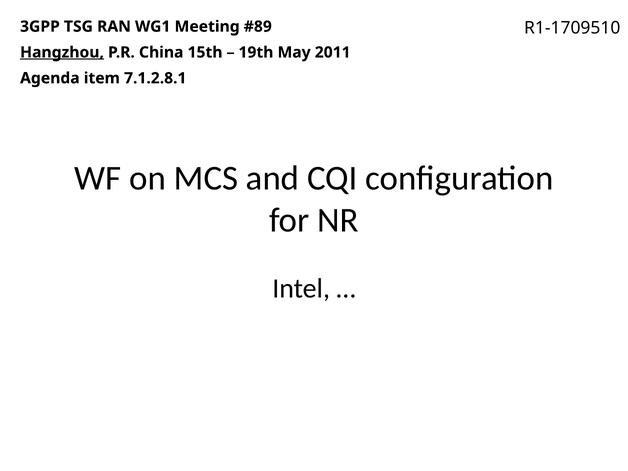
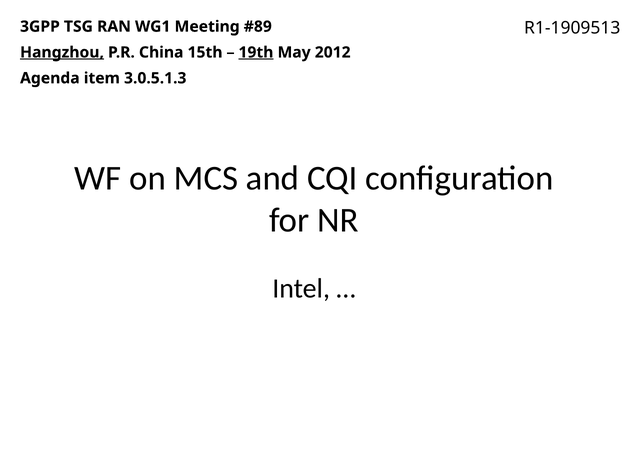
R1-1709510: R1-1709510 -> R1-1909513
19th underline: none -> present
2011: 2011 -> 2012
7.1.2.8.1: 7.1.2.8.1 -> 3.0.5.1.3
